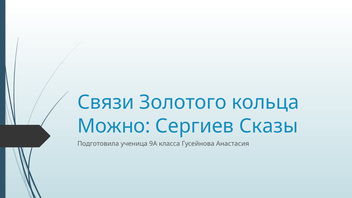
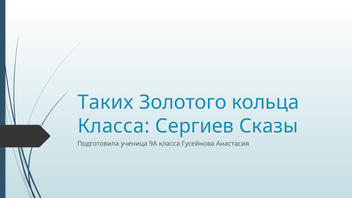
Связи: Связи -> Таких
Можно at (114, 126): Можно -> Класса
